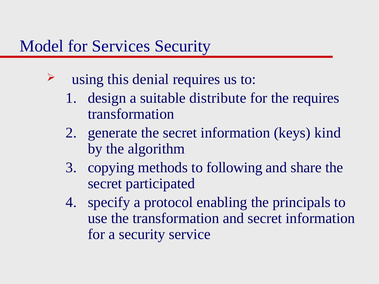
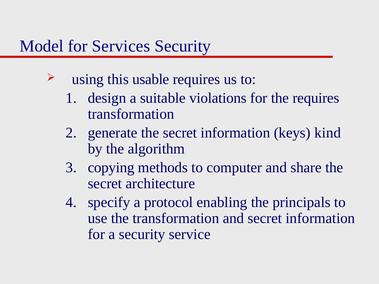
denial: denial -> usable
distribute: distribute -> violations
following: following -> computer
participated: participated -> architecture
